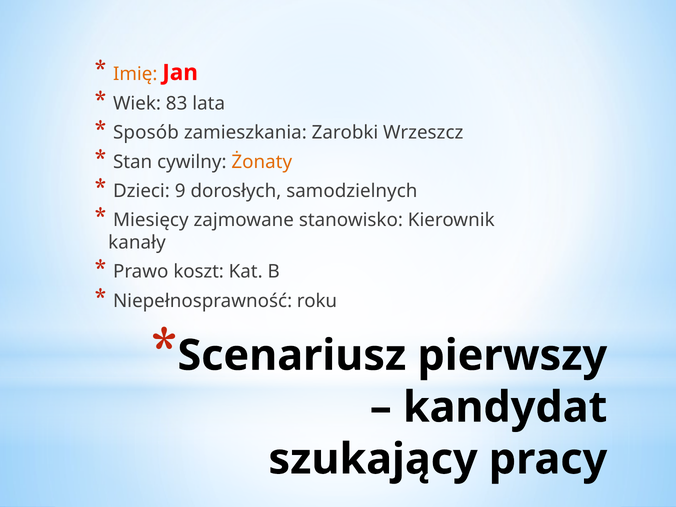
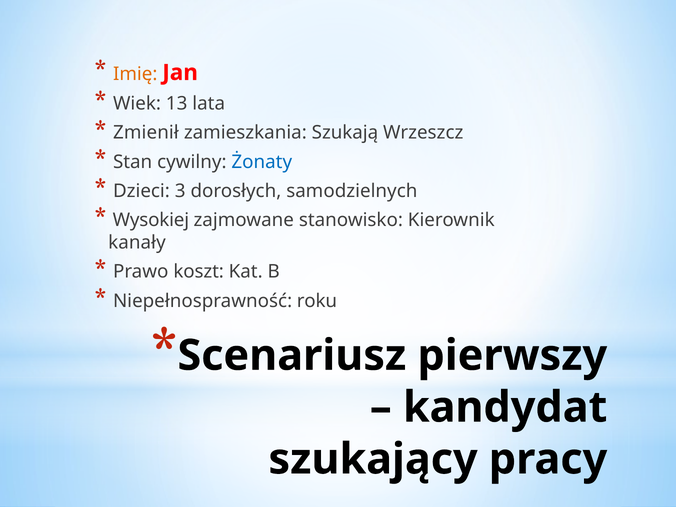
83: 83 -> 13
Sposób: Sposób -> Zmienił
Zarobki: Zarobki -> Szukają
Żonaty colour: orange -> blue
9: 9 -> 3
Miesięcy: Miesięcy -> Wysokiej
